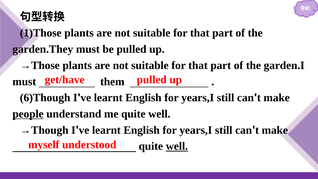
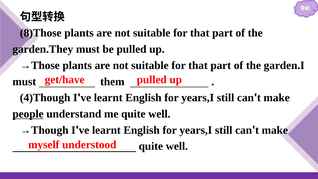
1)Those: 1)Those -> 8)Those
6)Though: 6)Though -> 4)Though
well at (177, 146) underline: present -> none
